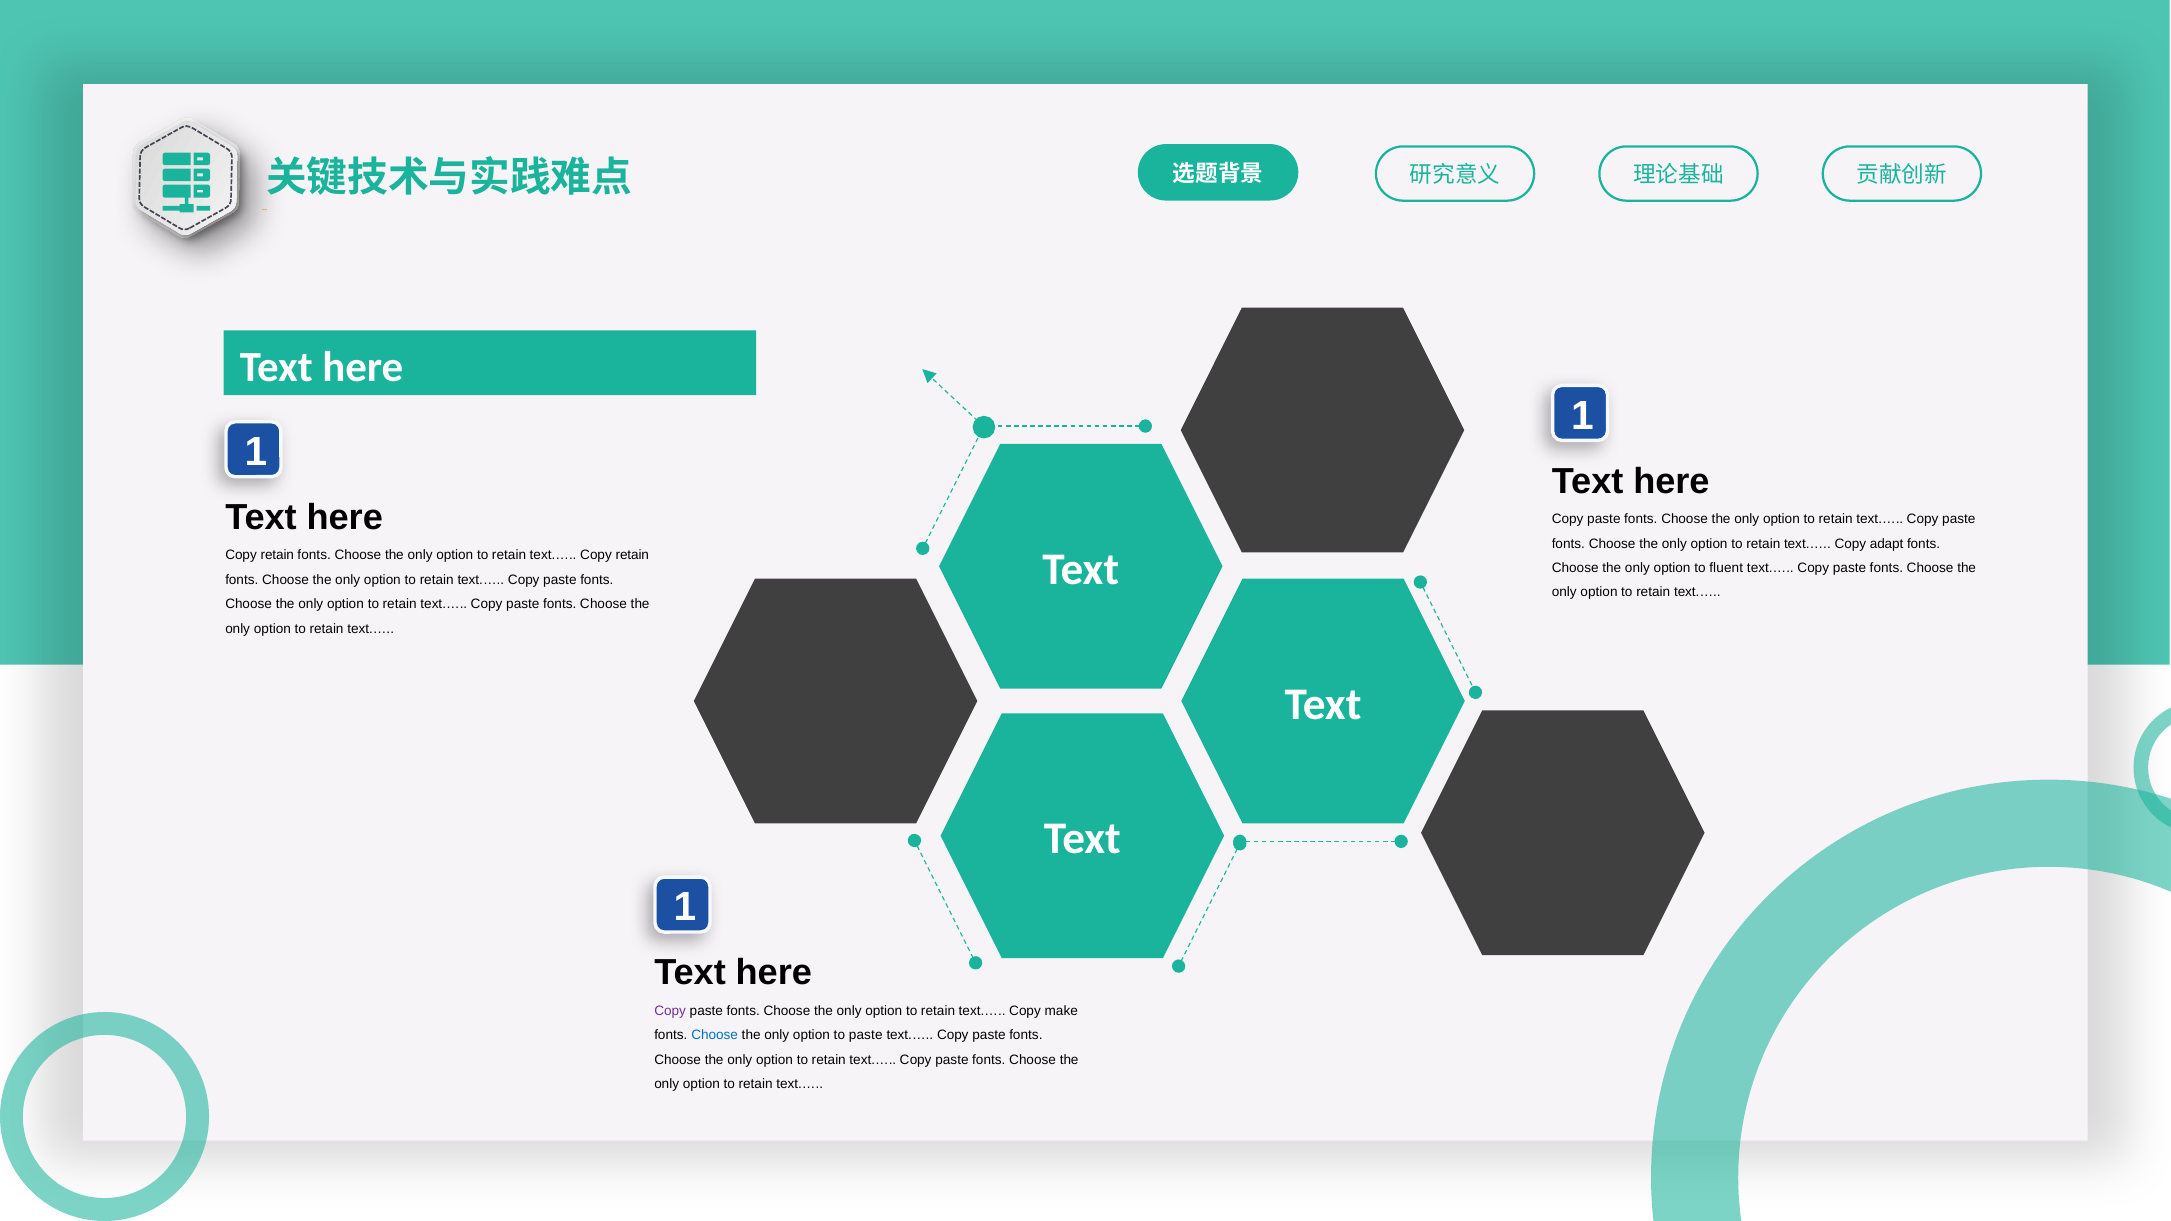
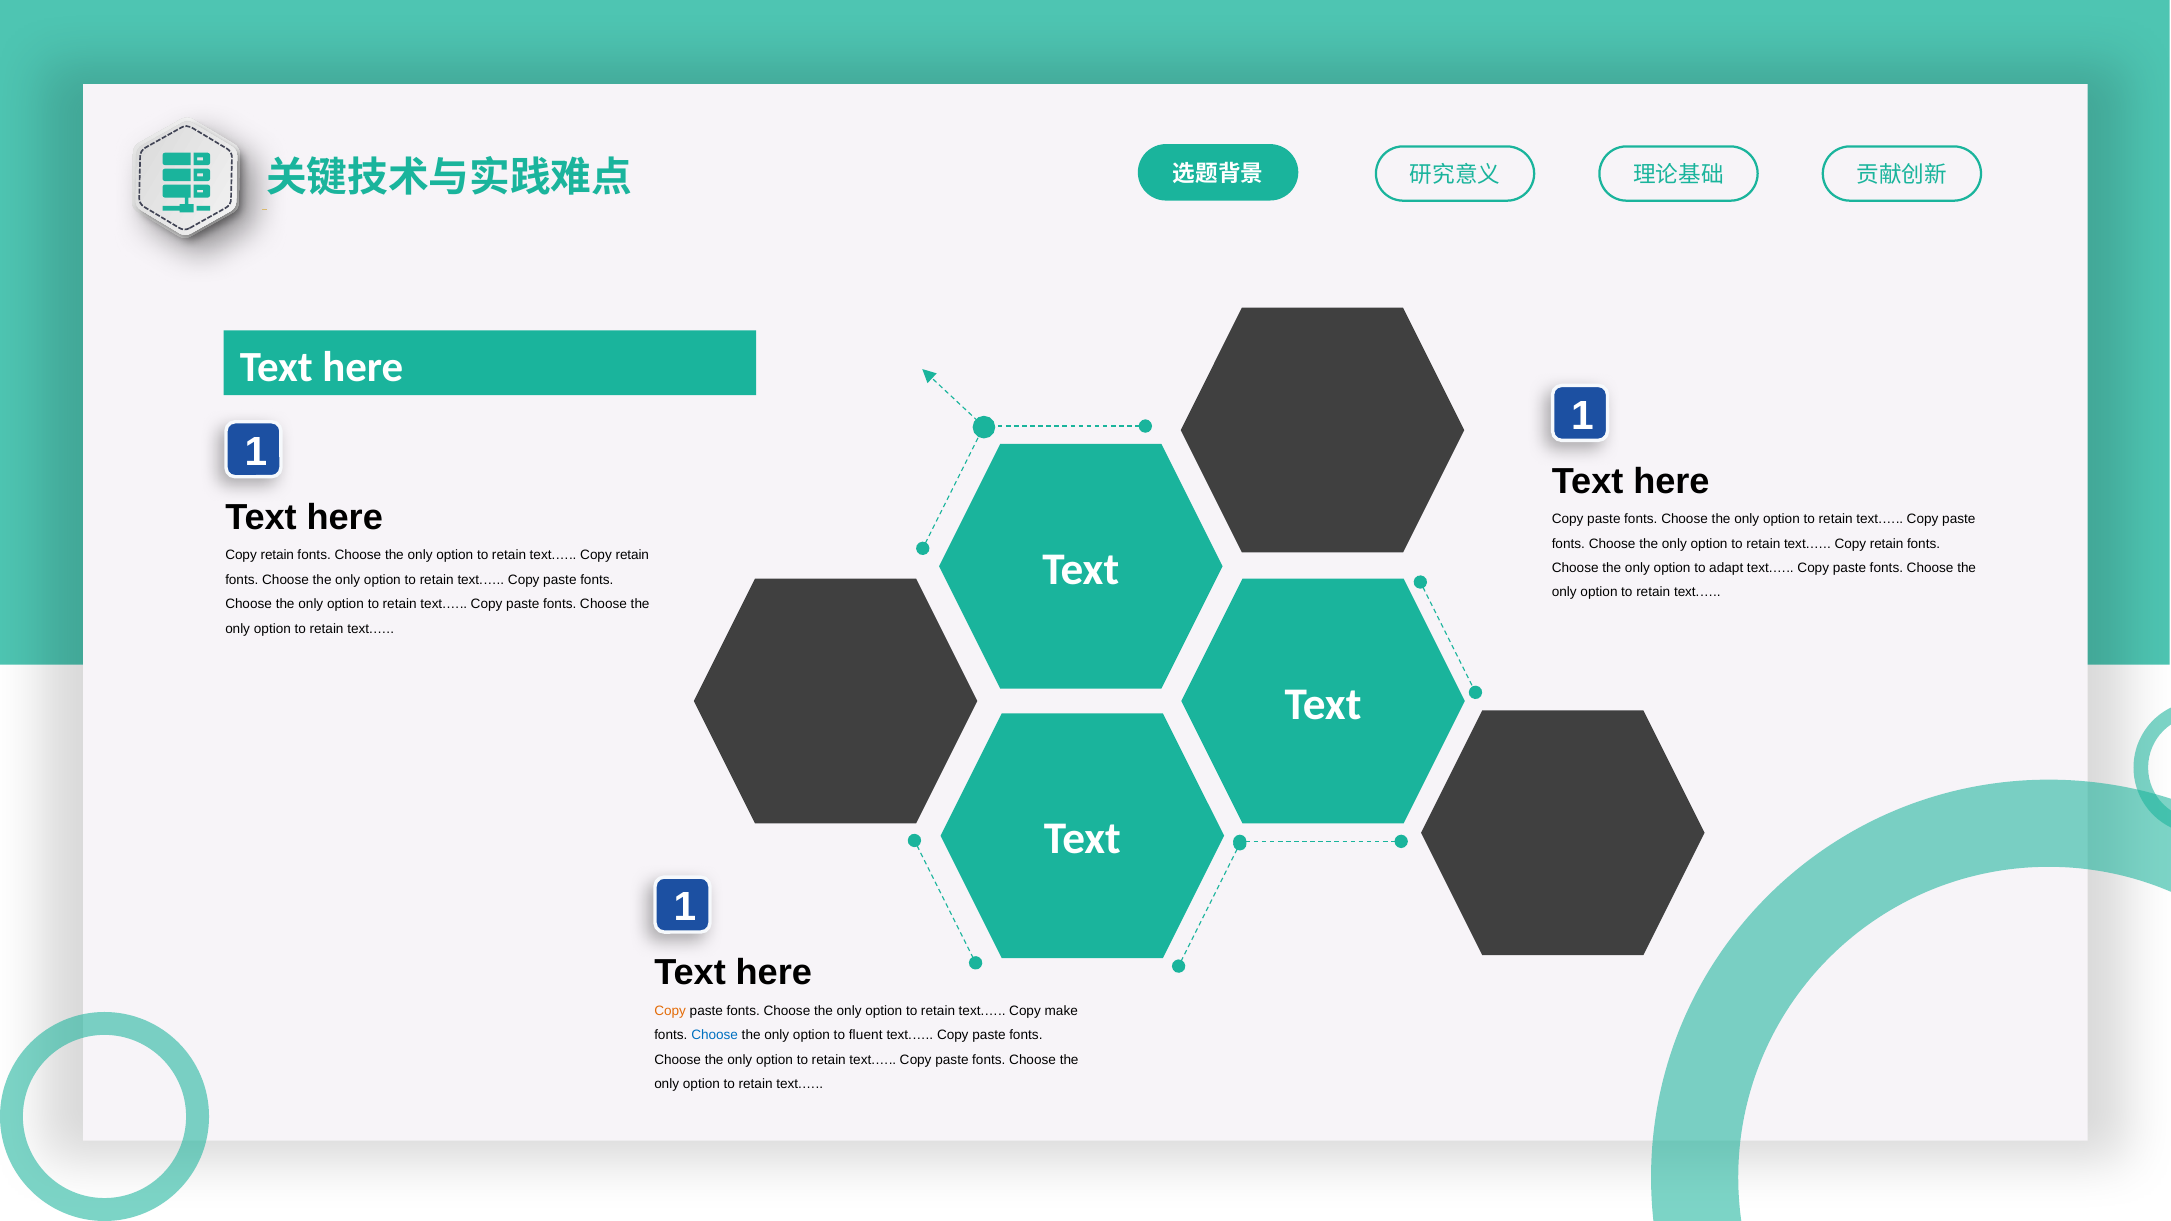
adapt at (1887, 544): adapt -> retain
fluent: fluent -> adapt
Copy at (670, 1011) colour: purple -> orange
to paste: paste -> fluent
